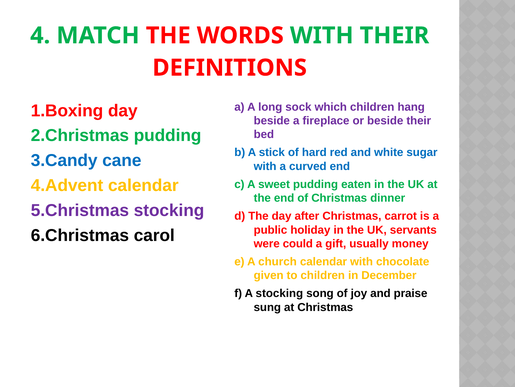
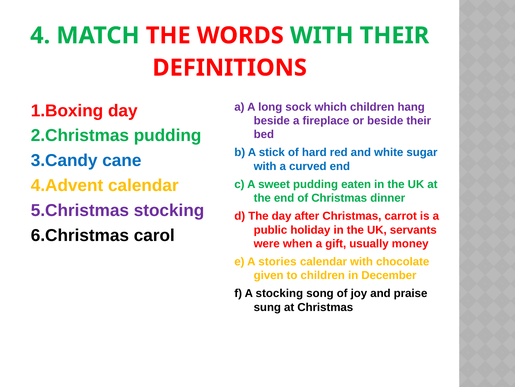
could: could -> when
church: church -> stories
